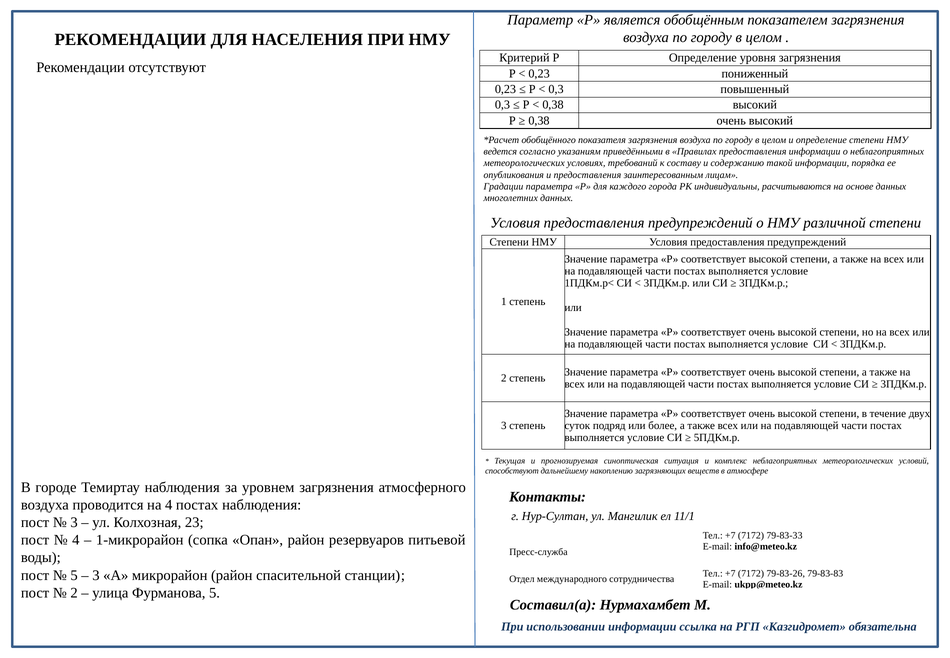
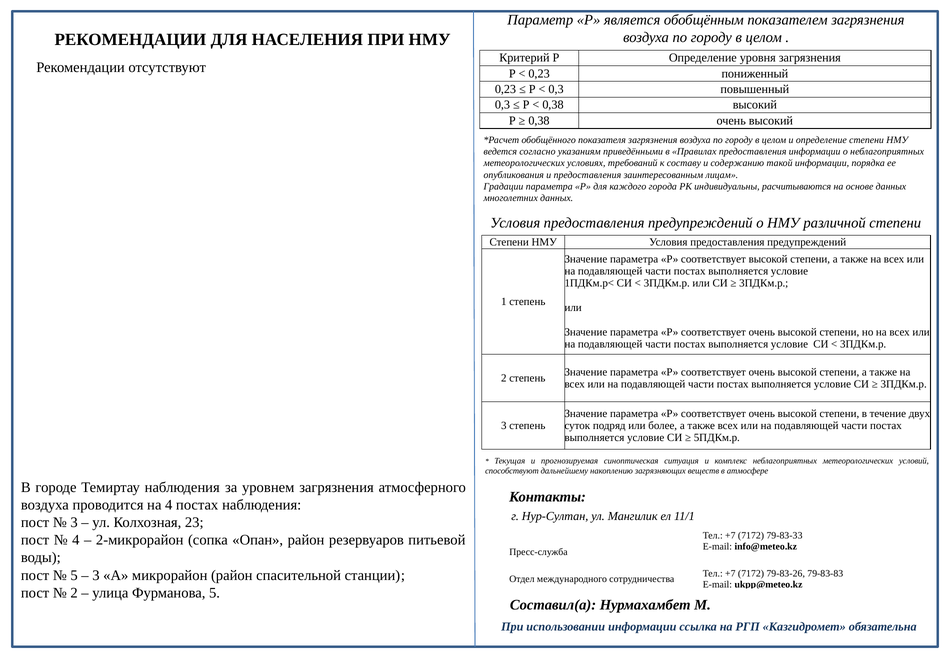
1-микрорайон: 1-микрорайон -> 2-микрорайон
